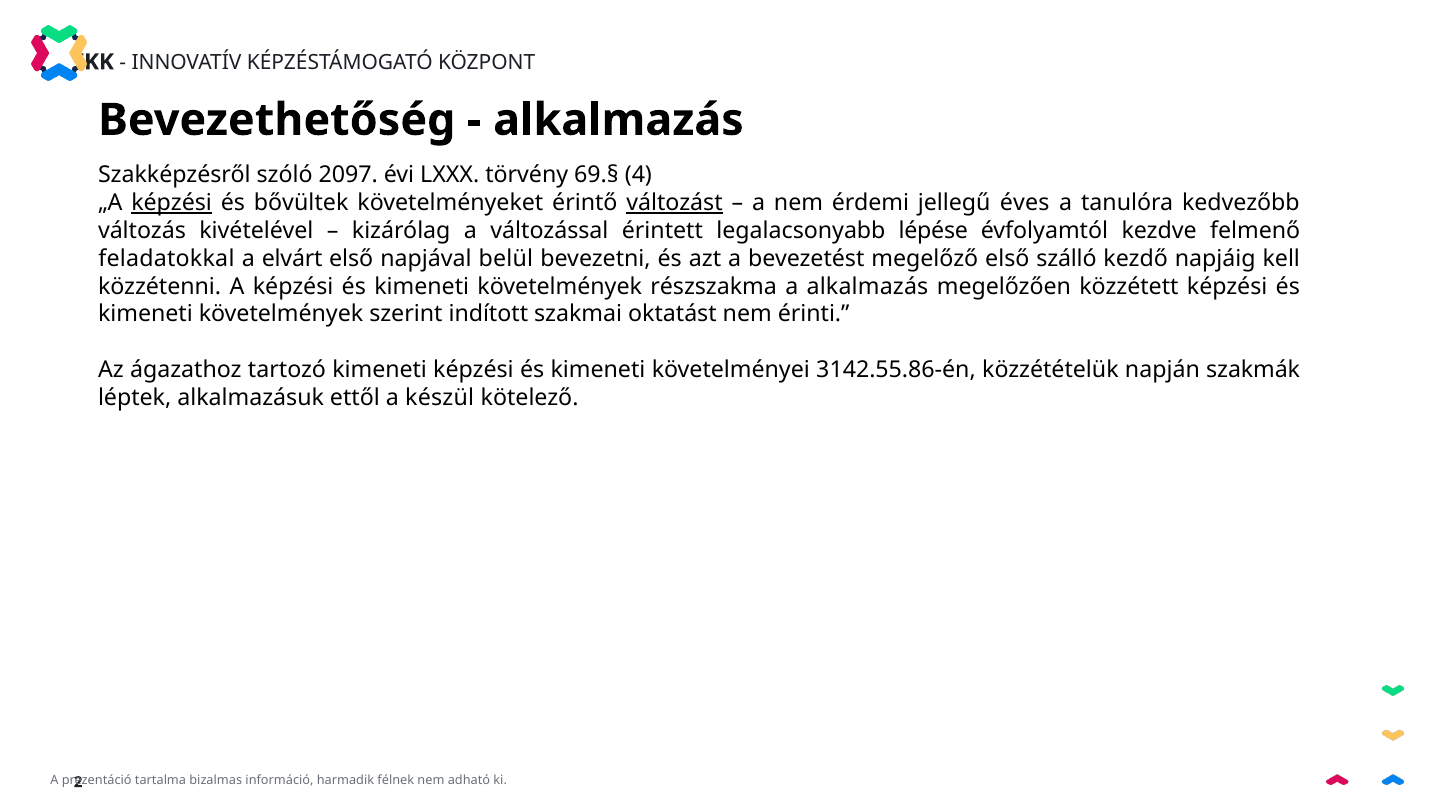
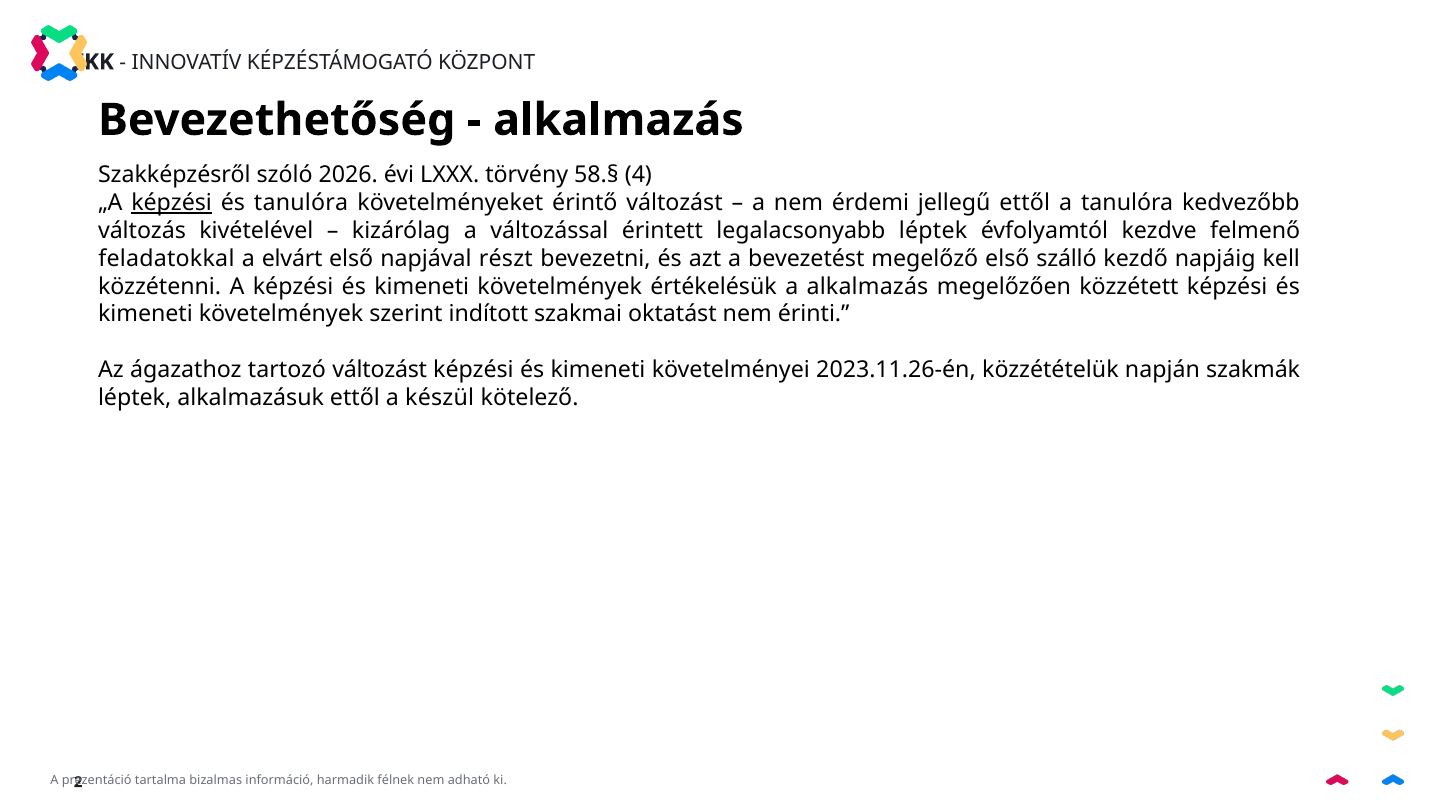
2097: 2097 -> 2026
69.§: 69.§ -> 58.§
és bővültek: bővültek -> tanulóra
változást at (675, 203) underline: present -> none
jellegű éves: éves -> ettől
legalacsonyabb lépése: lépése -> léptek
belül: belül -> részt
részszakma: részszakma -> értékelésük
tartozó kimeneti: kimeneti -> változást
3142.55.86-én: 3142.55.86-én -> 2023.11.26-én
